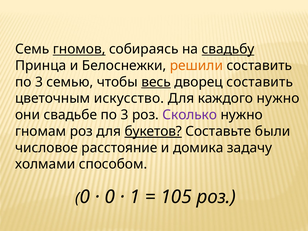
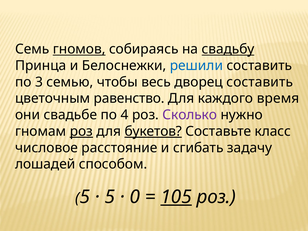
решили colour: orange -> blue
весь underline: present -> none
искусство: искусство -> равенство
каждого нужно: нужно -> время
3 at (125, 115): 3 -> 4
роз at (81, 131) underline: none -> present
были: были -> класс
домика: домика -> сгибать
холмами: холмами -> лошадей
0 at (85, 197): 0 -> 5
0 at (110, 197): 0 -> 5
1: 1 -> 0
105 underline: none -> present
